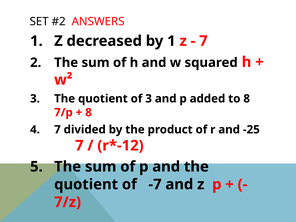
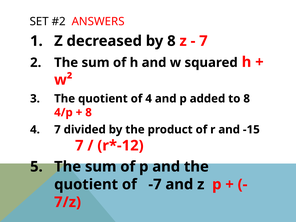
by 1: 1 -> 8
of 3: 3 -> 4
7/p: 7/p -> 4/p
-25: -25 -> -15
